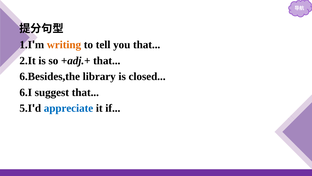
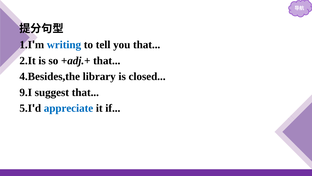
writing colour: orange -> blue
6.Besides,the: 6.Besides,the -> 4.Besides,the
6.I: 6.I -> 9.I
